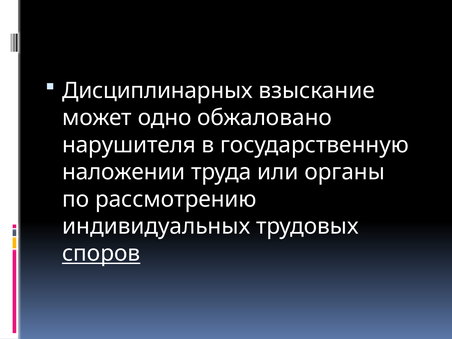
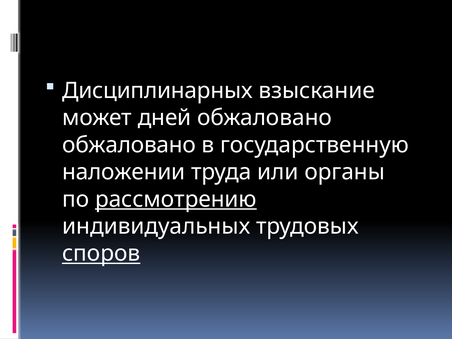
одно: одно -> дней
нарушителя at (129, 145): нарушителя -> обжаловано
рассмотрению underline: none -> present
